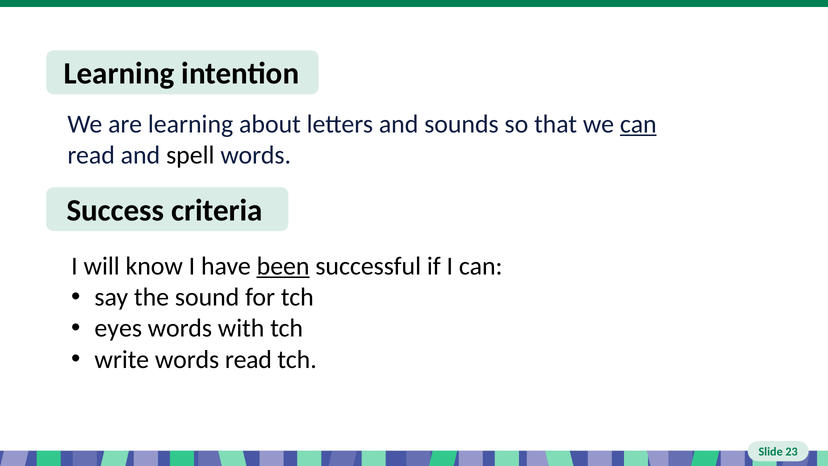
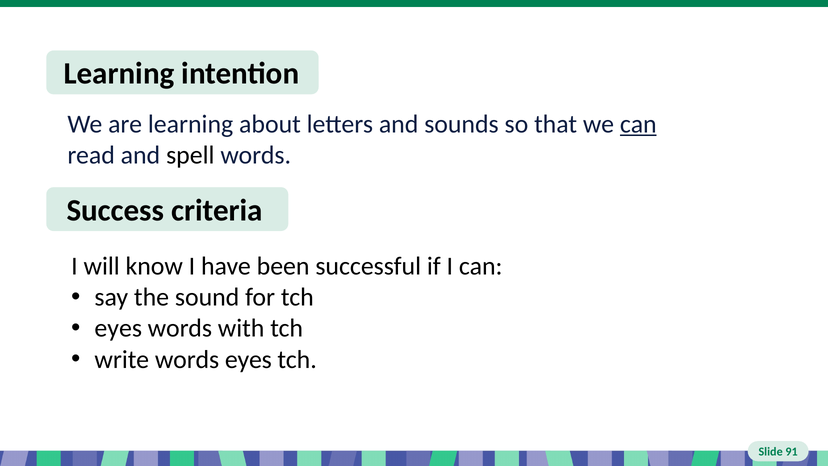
been underline: present -> none
words read: read -> eyes
23: 23 -> 91
